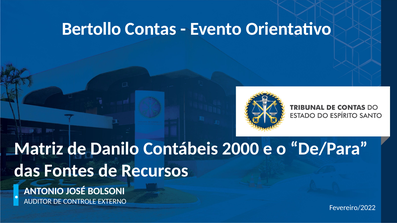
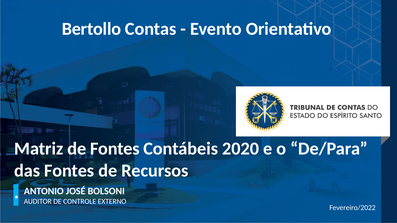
de Danilo: Danilo -> Fontes
2000: 2000 -> 2020
